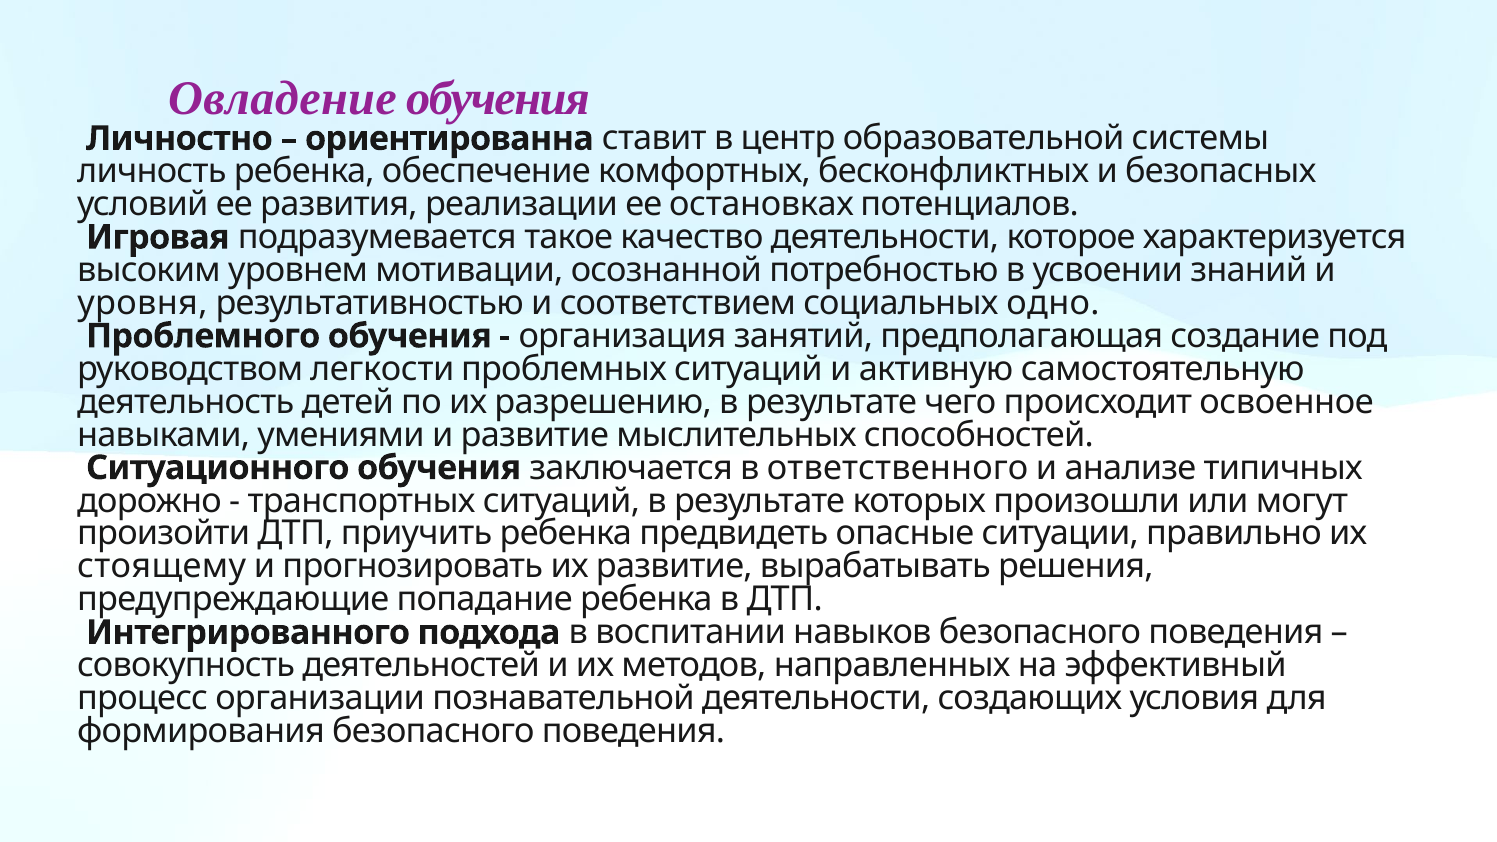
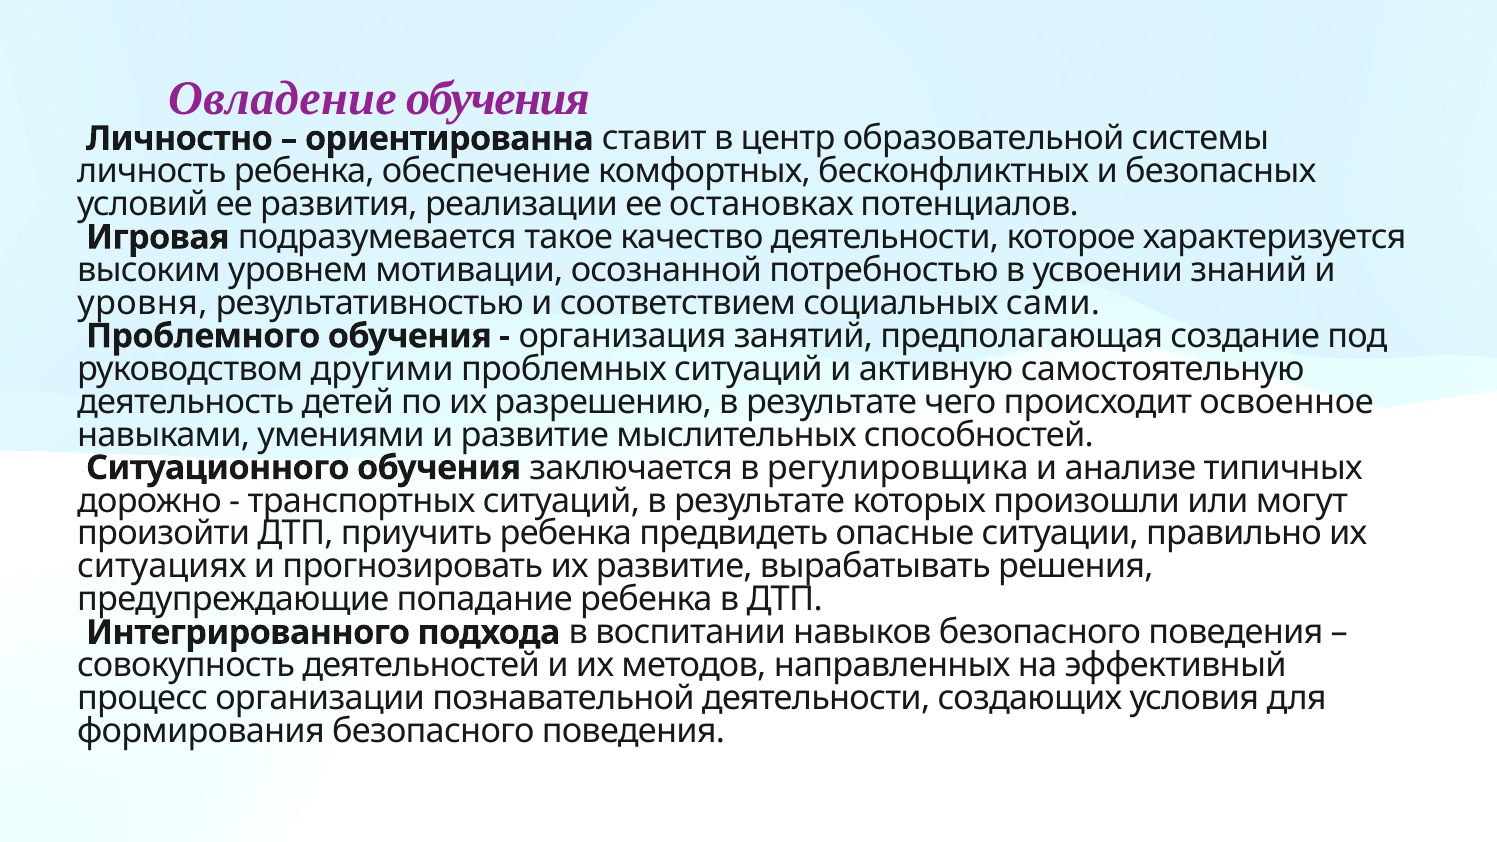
одно: одно -> сами
легкости: легкости -> другими
ответственного: ответственного -> регулировщика
стоящему: стоящему -> ситуациях
